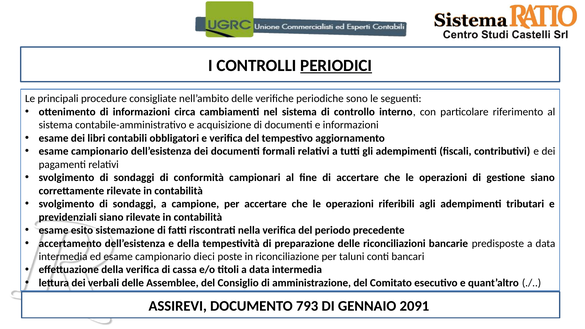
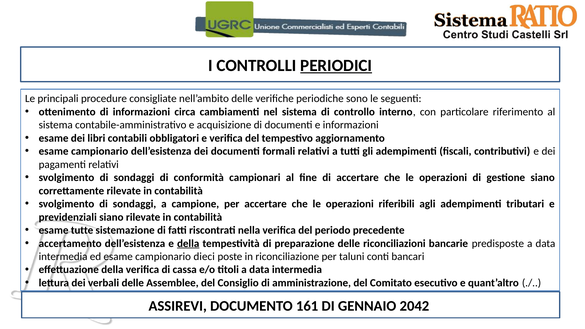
esito: esito -> tutte
della at (188, 243) underline: none -> present
793: 793 -> 161
2091: 2091 -> 2042
